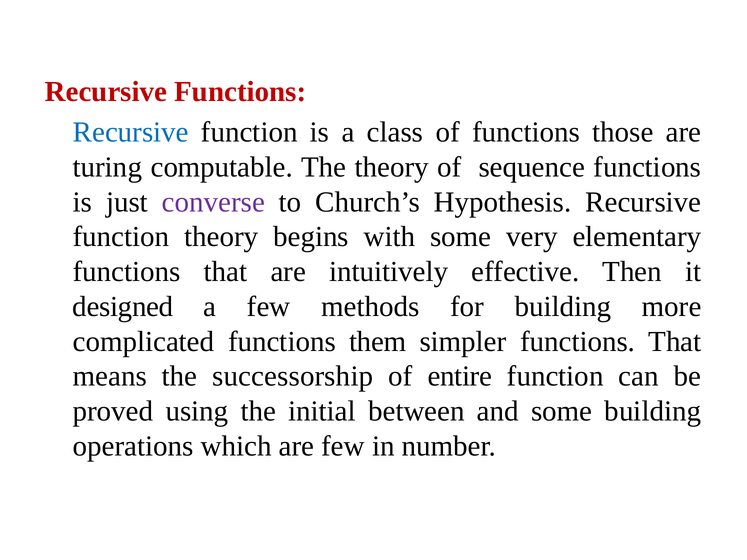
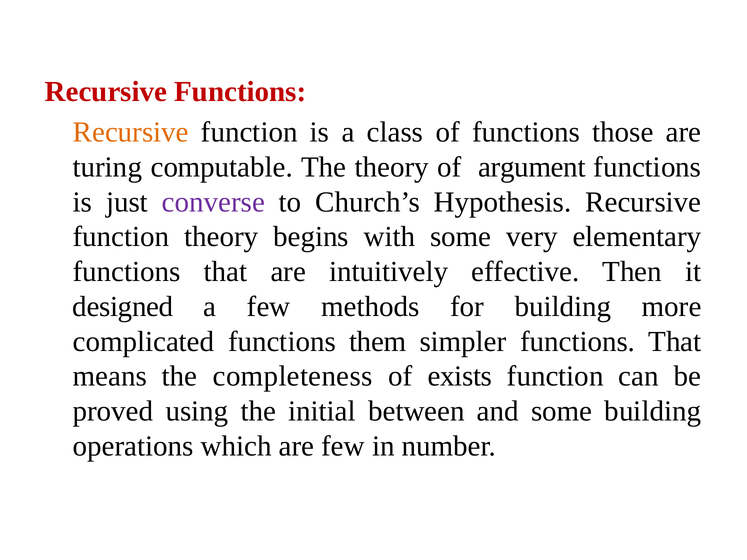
Recursive at (131, 132) colour: blue -> orange
sequence: sequence -> argument
successorship: successorship -> completeness
entire: entire -> exists
